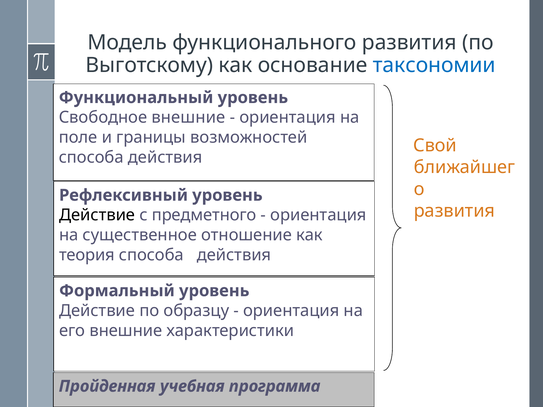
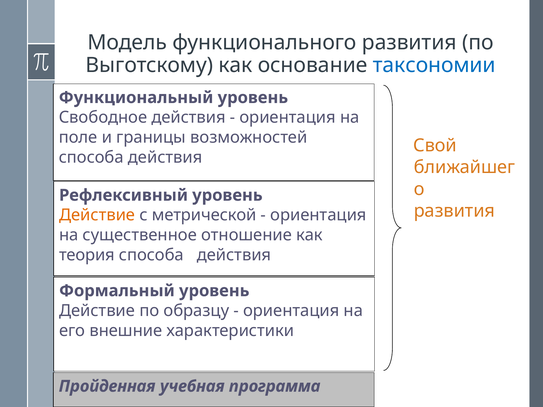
Свободное внешние: внешние -> действия
Действие at (97, 215) colour: black -> orange
предметного: предметного -> метрической
